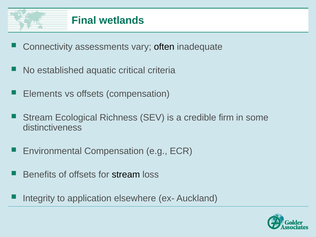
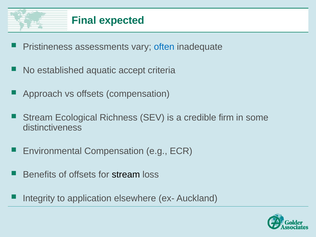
wetlands: wetlands -> expected
Connectivity: Connectivity -> Pristineness
often colour: black -> blue
critical: critical -> accept
Elements: Elements -> Approach
